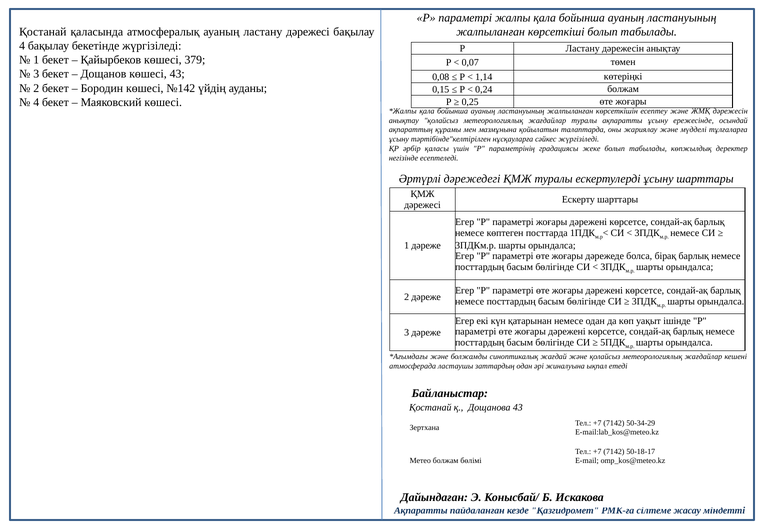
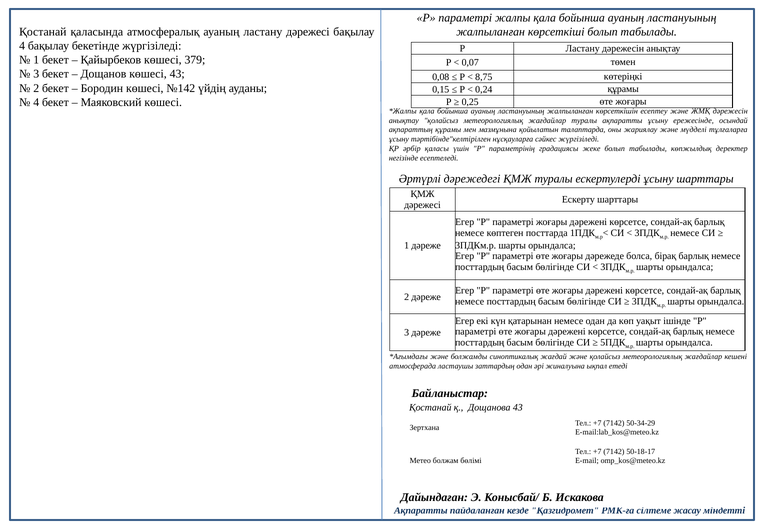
1,14: 1,14 -> 8,75
0,24 болжам: болжам -> құрамы
